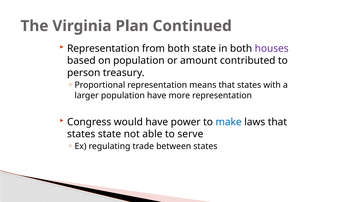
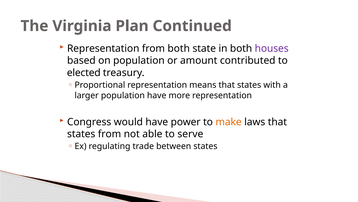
person: person -> elected
make colour: blue -> orange
states state: state -> from
